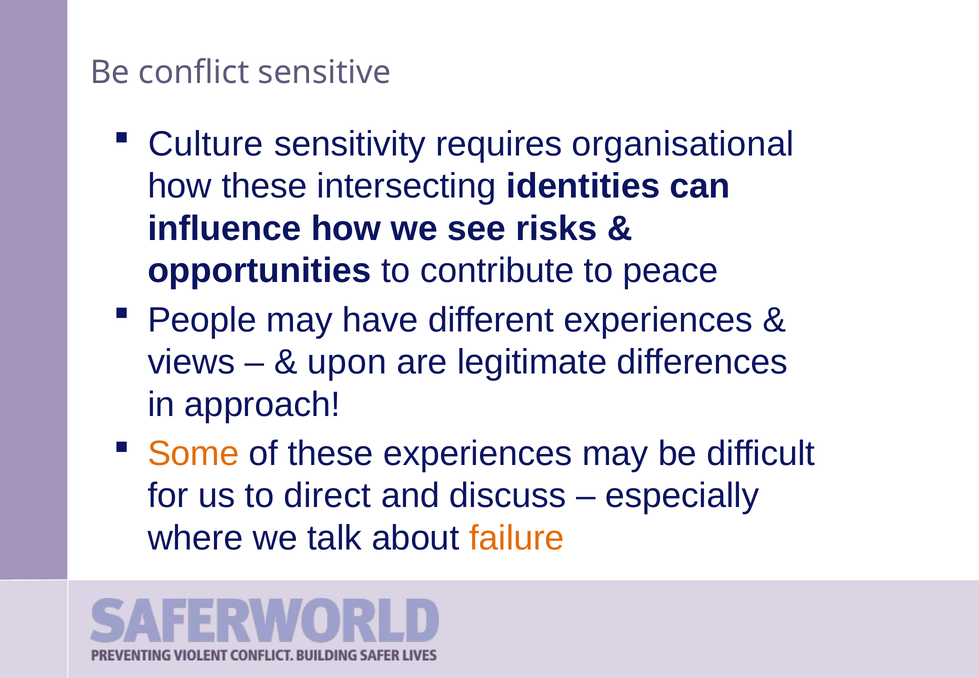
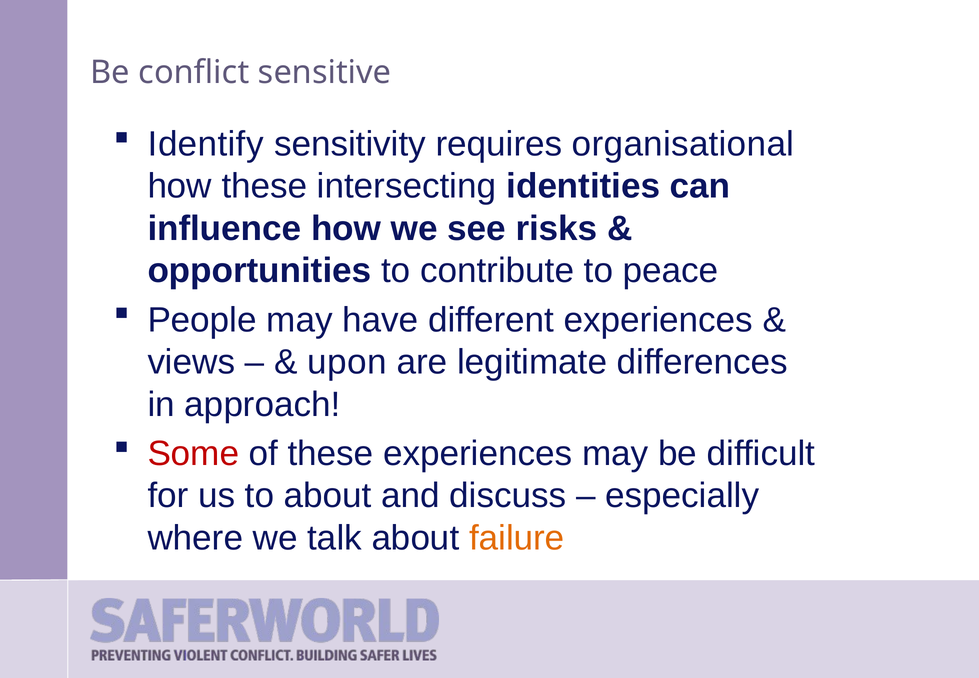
Culture: Culture -> Identify
Some colour: orange -> red
to direct: direct -> about
